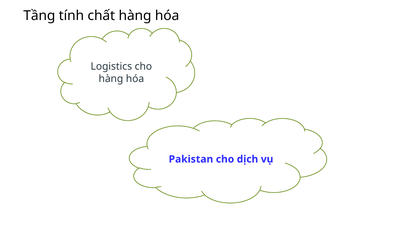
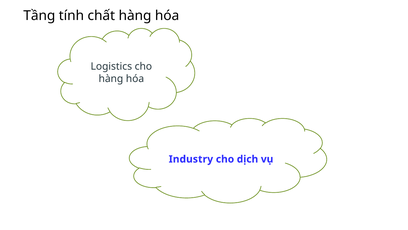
Pakistan: Pakistan -> Industry
